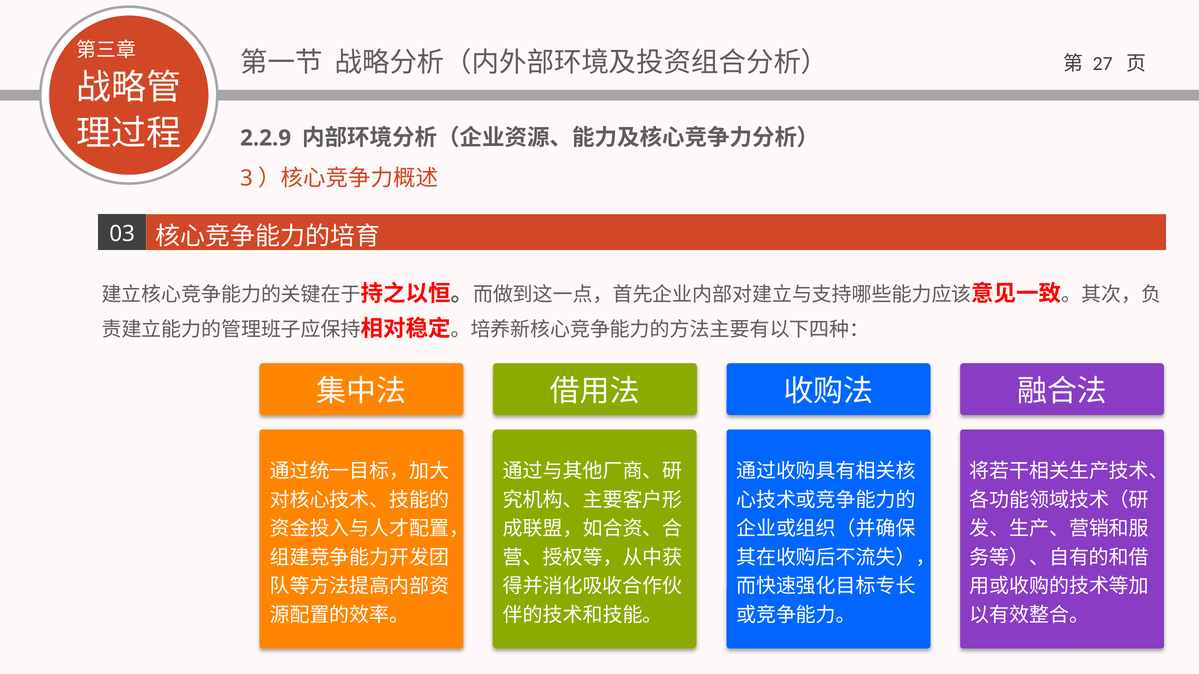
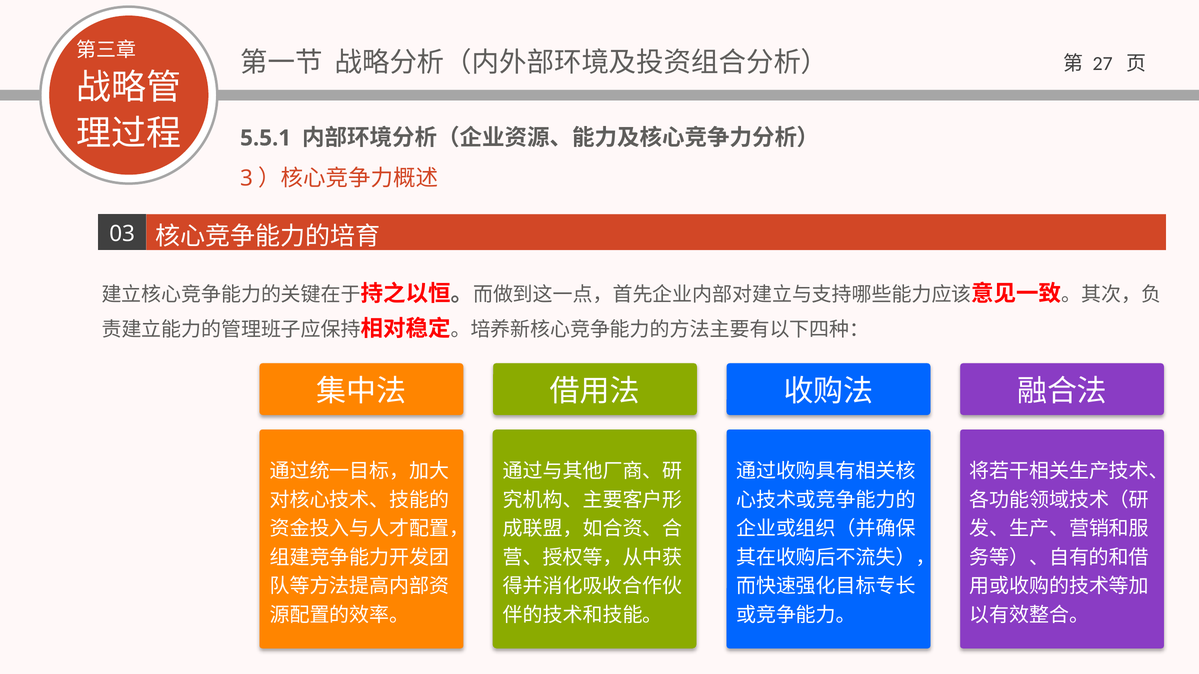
2.2.9: 2.2.9 -> 5.5.1
